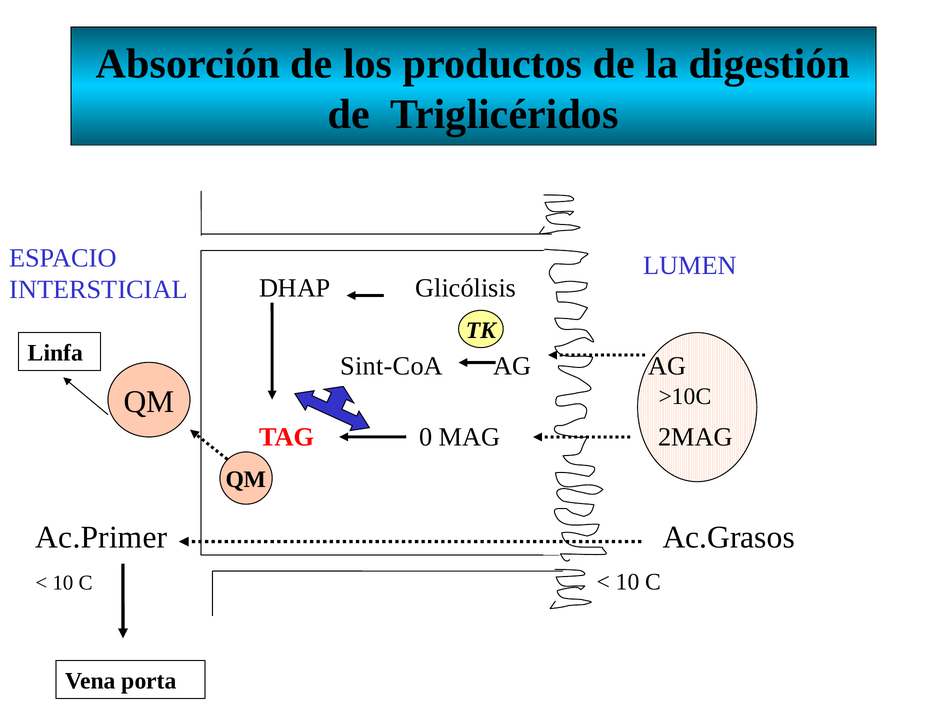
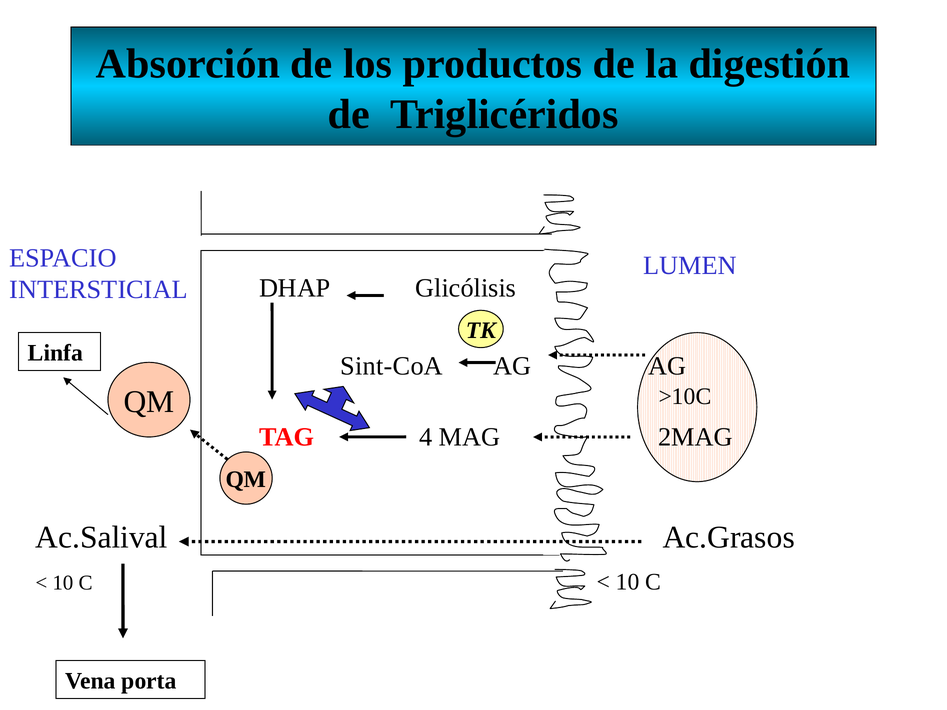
0: 0 -> 4
Ac.Primer: Ac.Primer -> Ac.Salival
